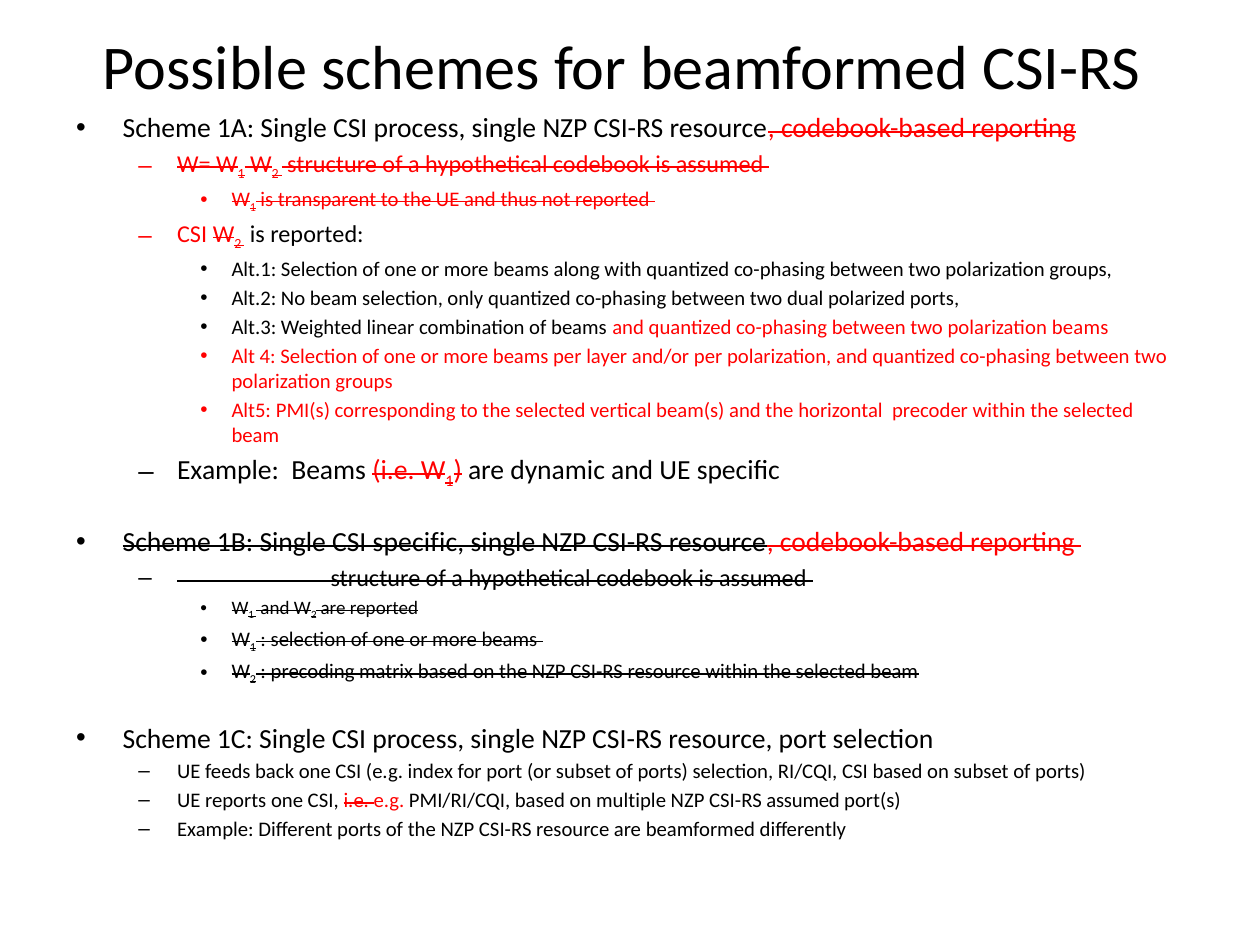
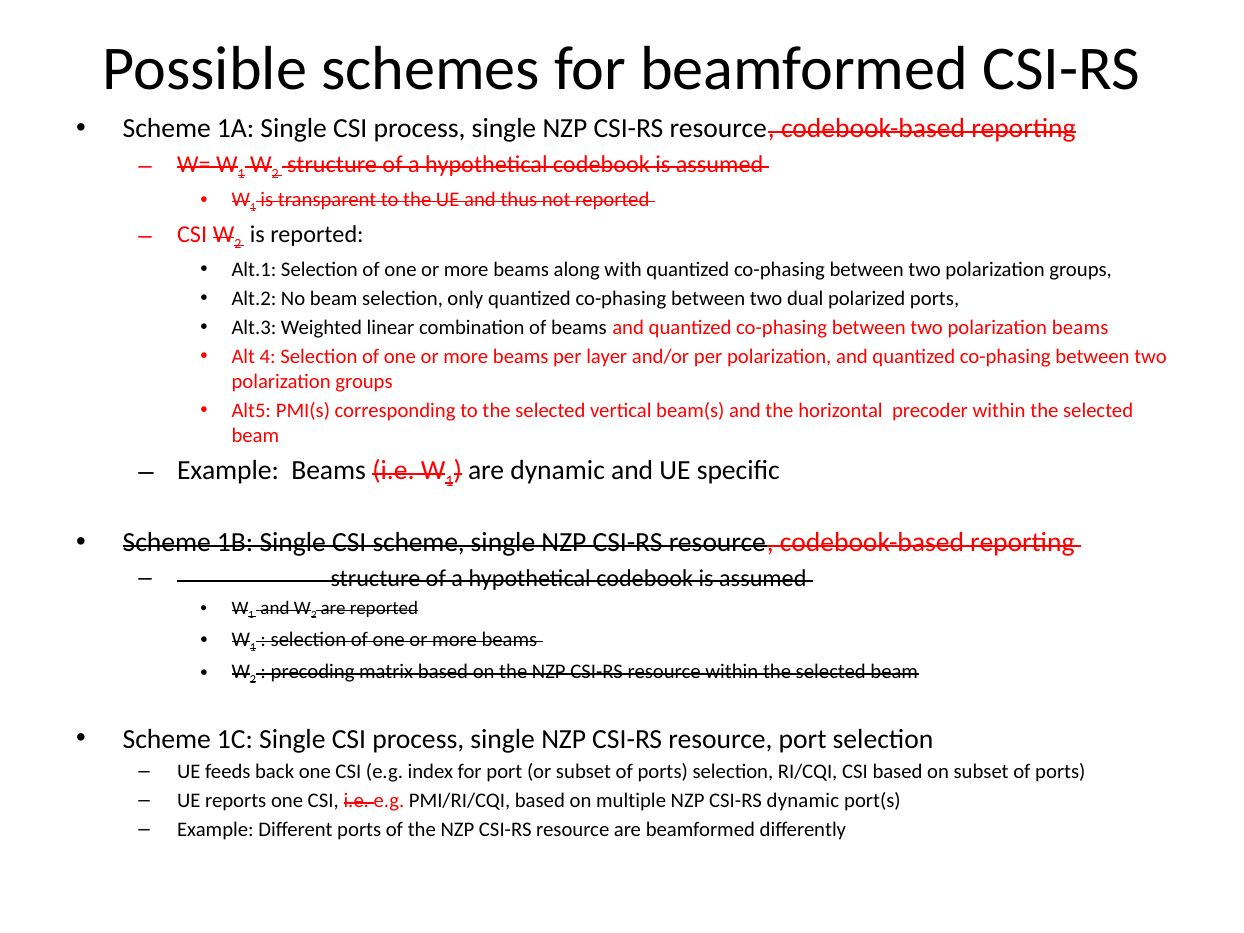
CSI specific: specific -> scheme
CSI-RS assumed: assumed -> dynamic
